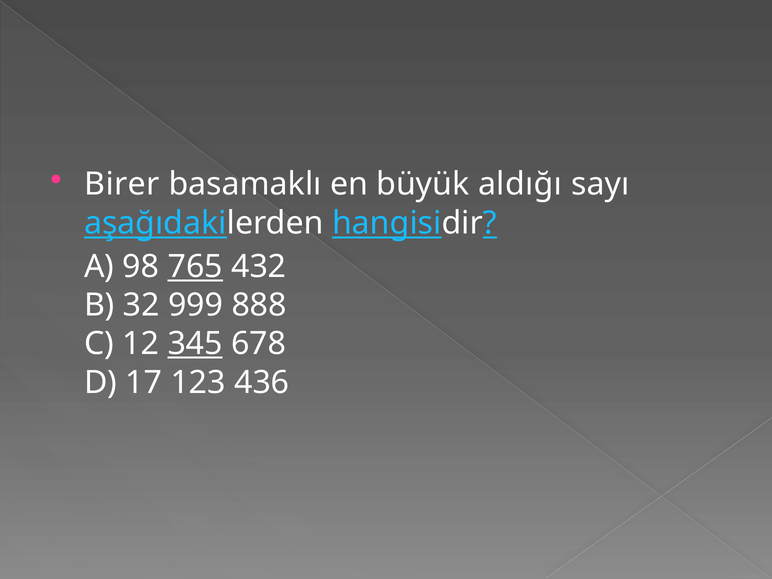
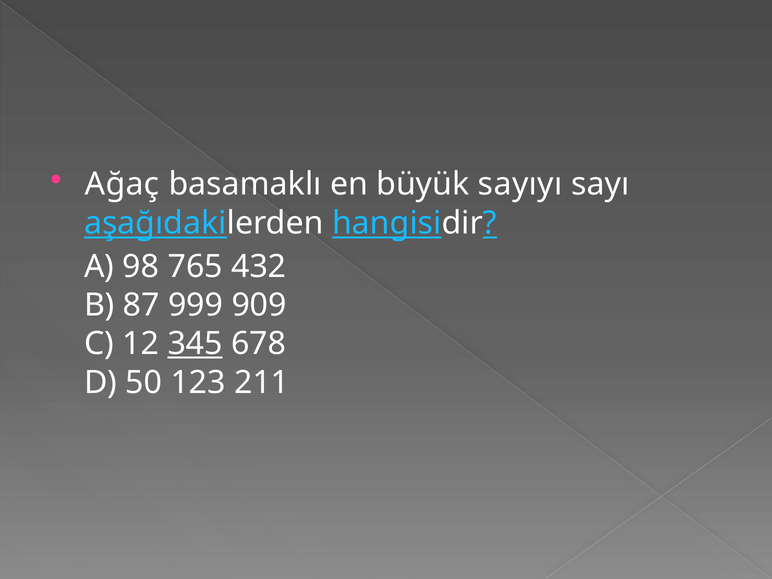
Birer: Birer -> Ağaç
aldığı: aldığı -> sayıyı
765 underline: present -> none
32: 32 -> 87
888: 888 -> 909
17: 17 -> 50
436: 436 -> 211
